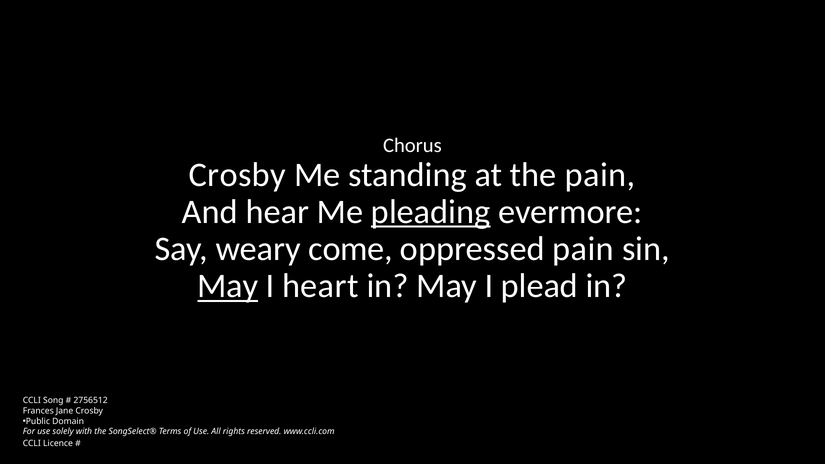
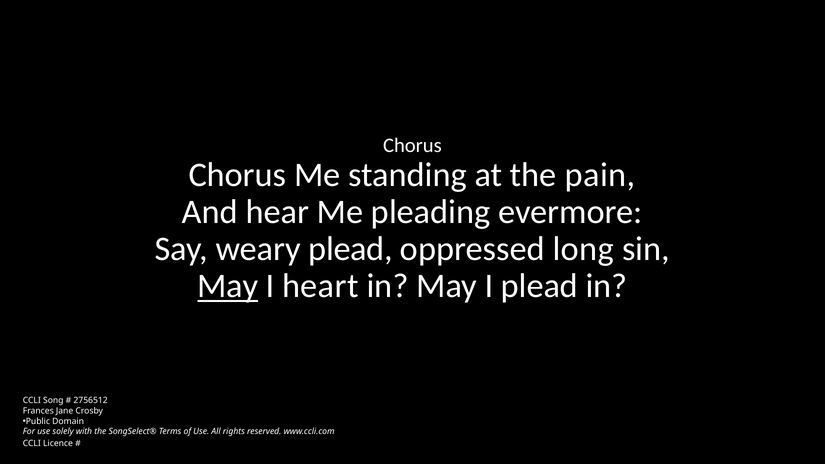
Crosby at (237, 175): Crosby -> Chorus
pleading underline: present -> none
weary come: come -> plead
oppressed pain: pain -> long
